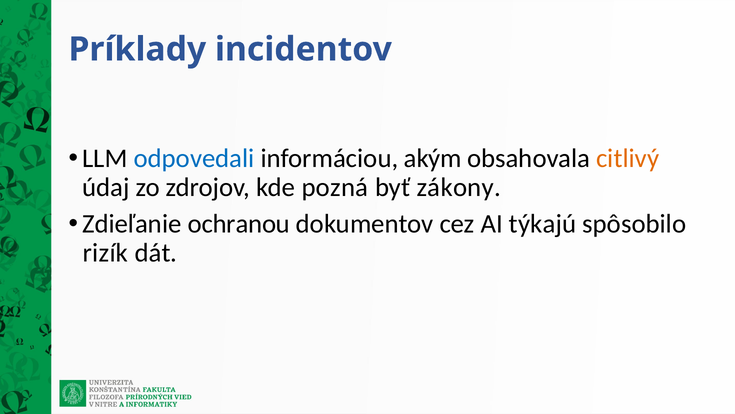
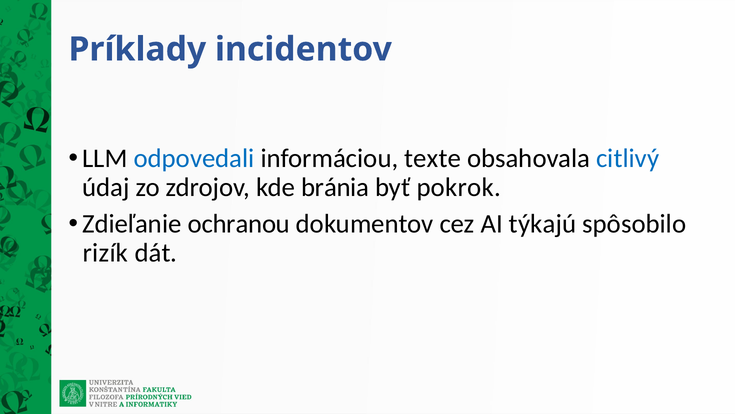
akým: akým -> texte
citlivý colour: orange -> blue
pozná: pozná -> bránia
zákony: zákony -> pokrok
